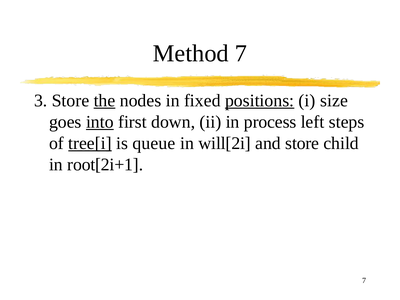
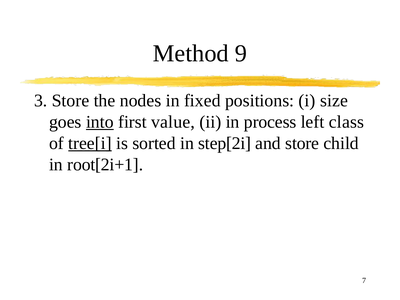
Method 7: 7 -> 9
the underline: present -> none
positions underline: present -> none
down: down -> value
steps: steps -> class
queue: queue -> sorted
will[2i: will[2i -> step[2i
